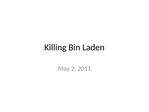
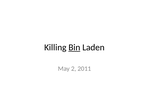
Bin underline: none -> present
